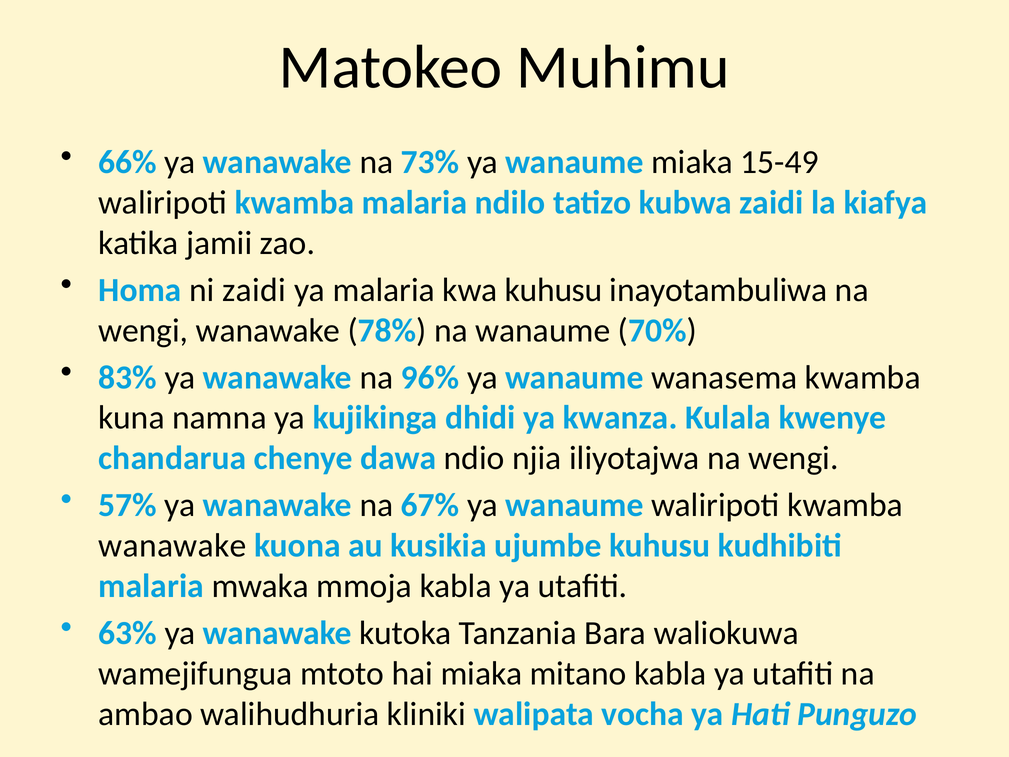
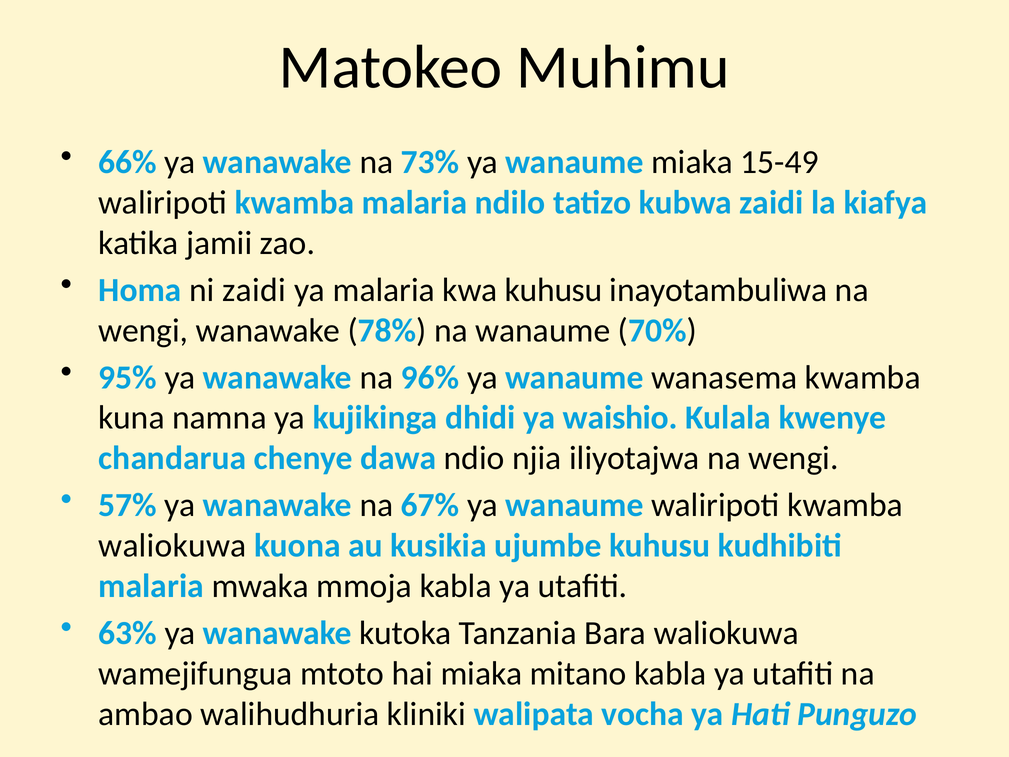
83%: 83% -> 95%
kwanza: kwanza -> waishio
wanawake at (172, 546): wanawake -> waliokuwa
